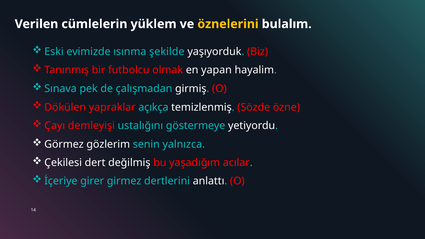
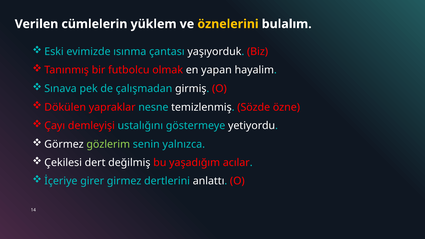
şekilde: şekilde -> çantası
açıkça: açıkça -> nesne
gözlerim colour: white -> light green
